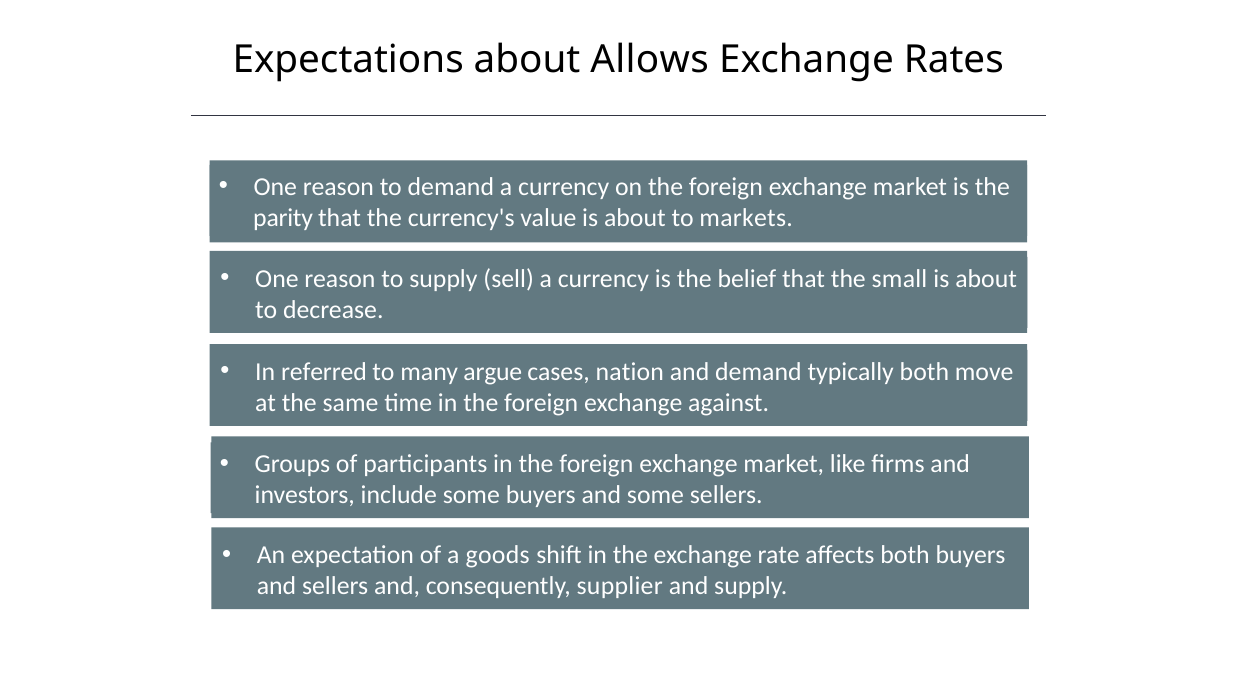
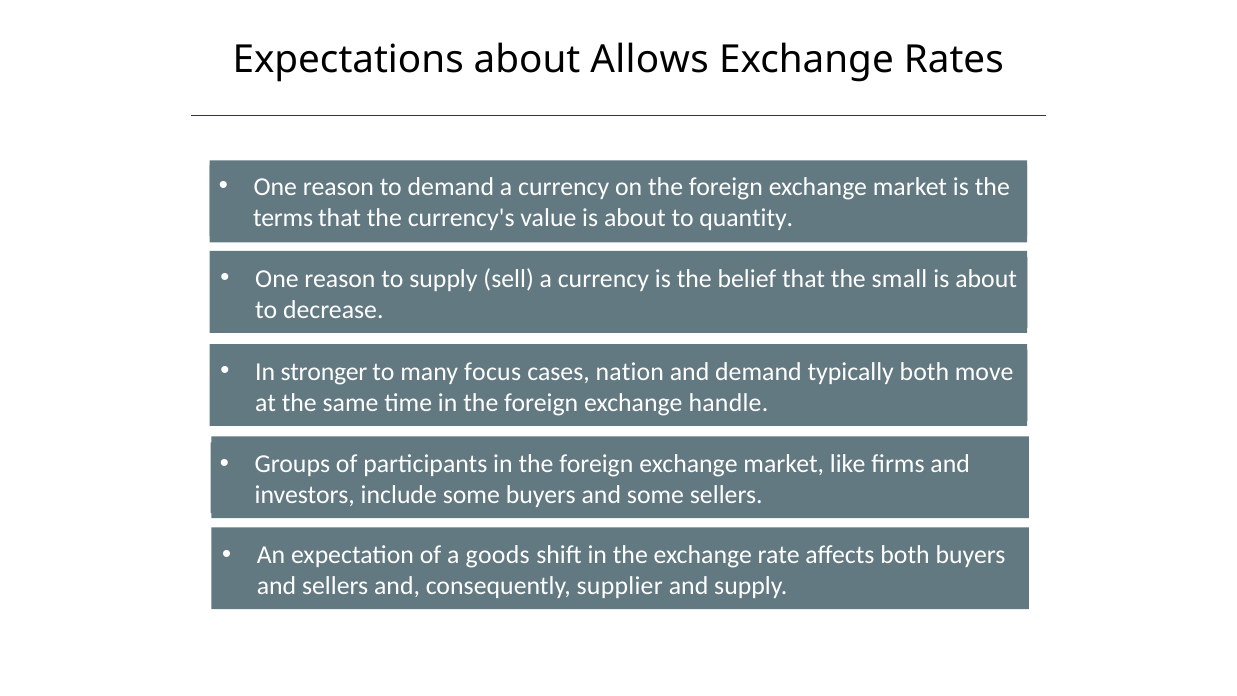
parity: parity -> terms
markets: markets -> quantity
referred: referred -> stronger
argue: argue -> focus
against: against -> handle
